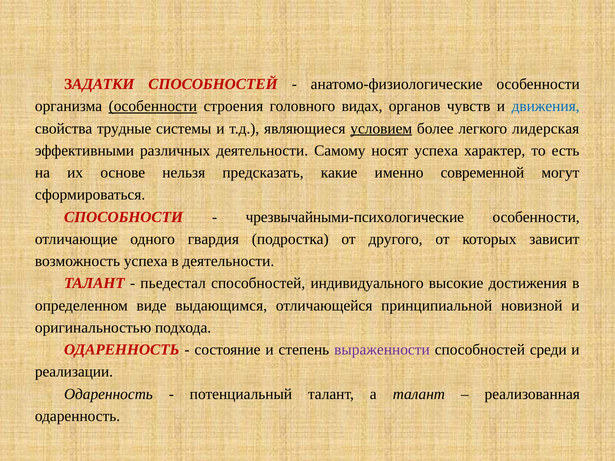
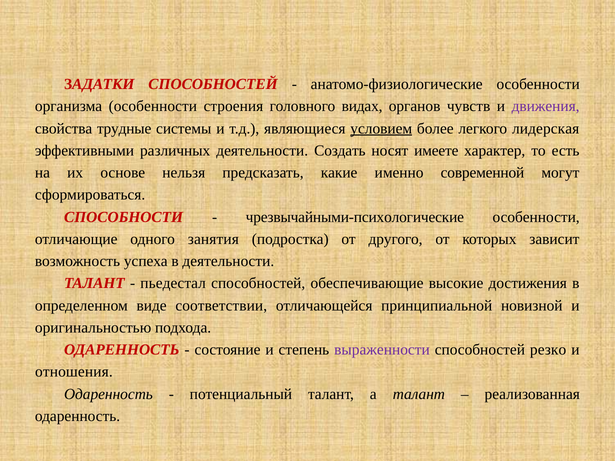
особенности at (153, 106) underline: present -> none
движения colour: blue -> purple
Самому: Самому -> Создать
носят успеха: успеха -> имеете
гвардия: гвардия -> занятия
индивидуального: индивидуального -> обеспечивающие
выдающимся: выдающимся -> соответствии
среди: среди -> резко
реализации: реализации -> отношения
